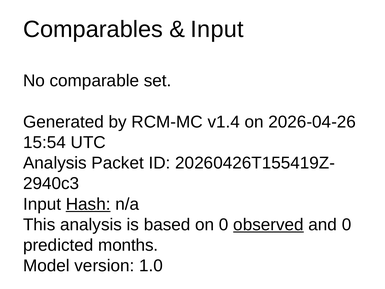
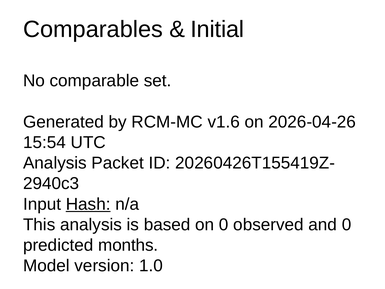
Input at (217, 29): Input -> Initial
v1.4: v1.4 -> v1.6
observed underline: present -> none
